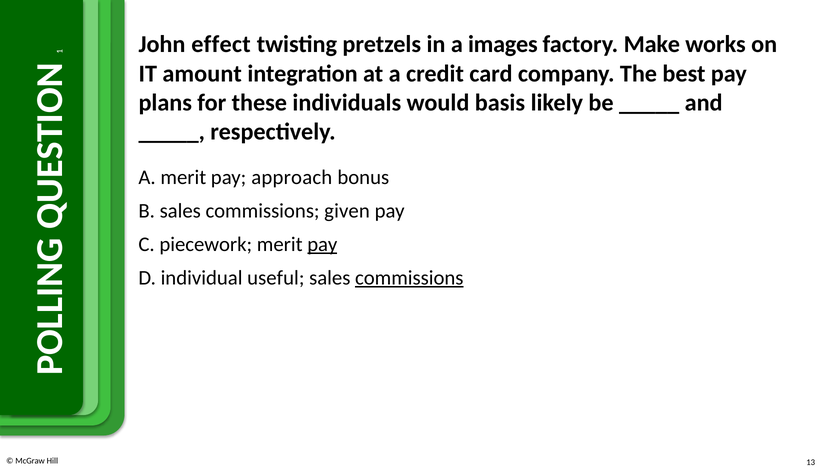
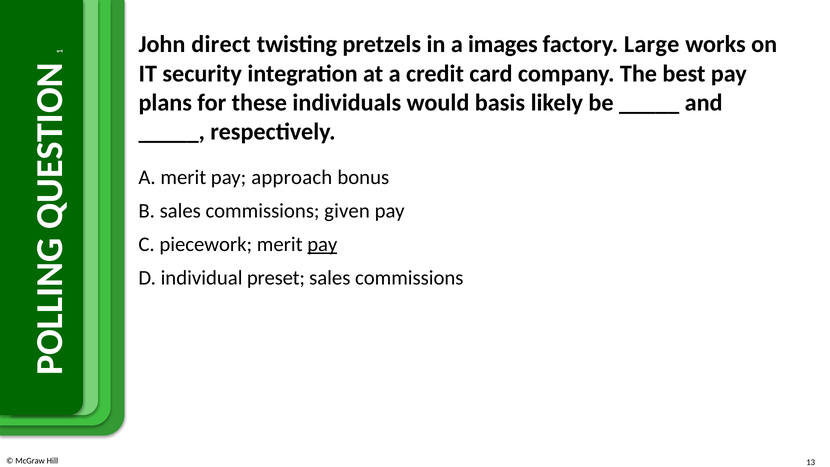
effect: effect -> direct
Make: Make -> Large
amount: amount -> security
useful: useful -> preset
commissions at (409, 278) underline: present -> none
